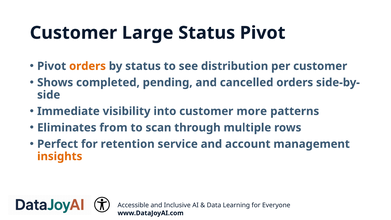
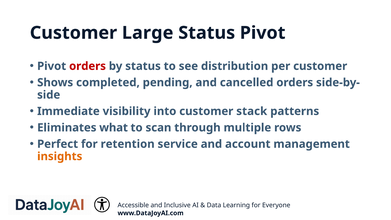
orders at (88, 66) colour: orange -> red
more: more -> stack
from: from -> what
